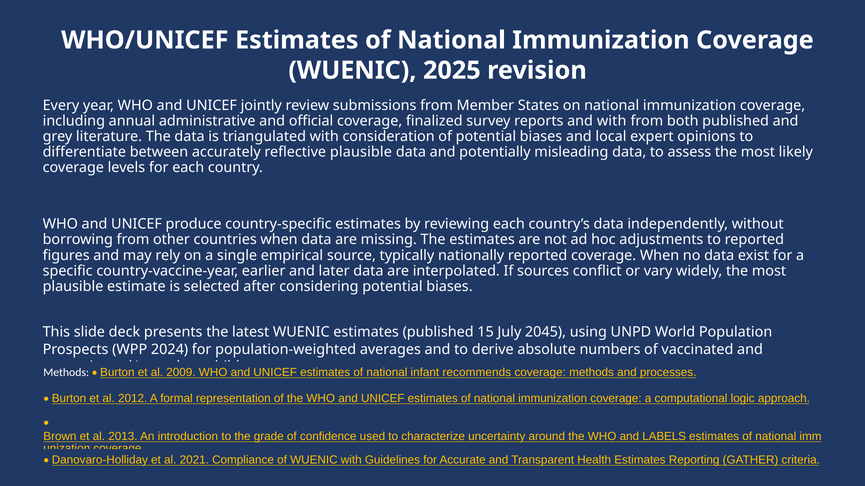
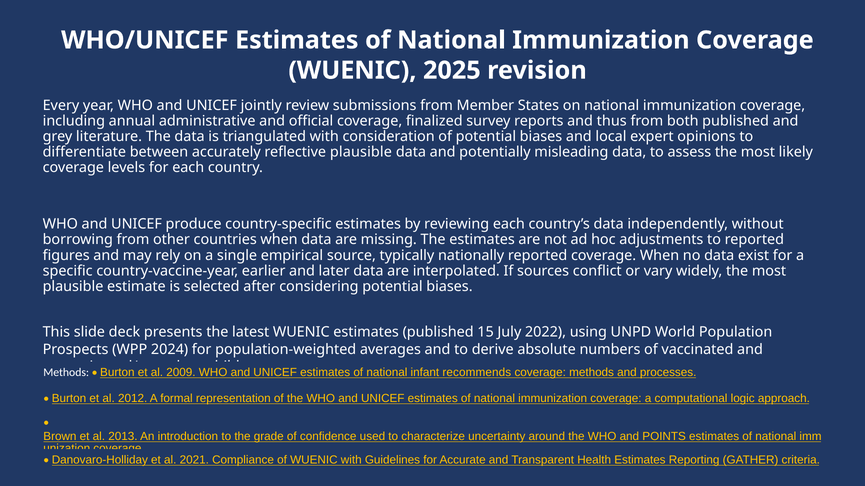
and with: with -> thus
2045: 2045 -> 2022
LABELS: LABELS -> POINTS
